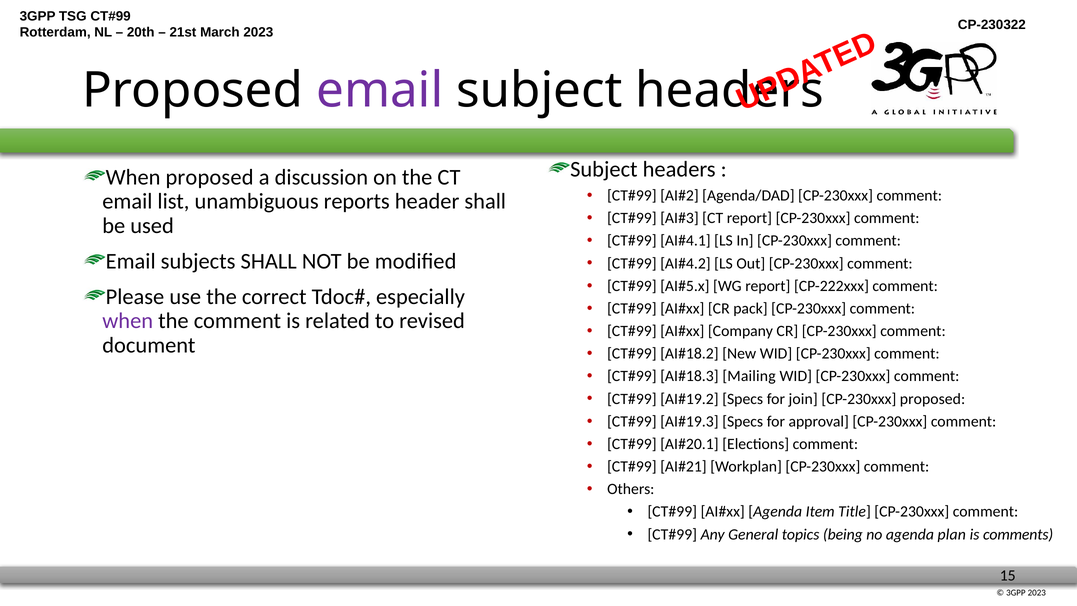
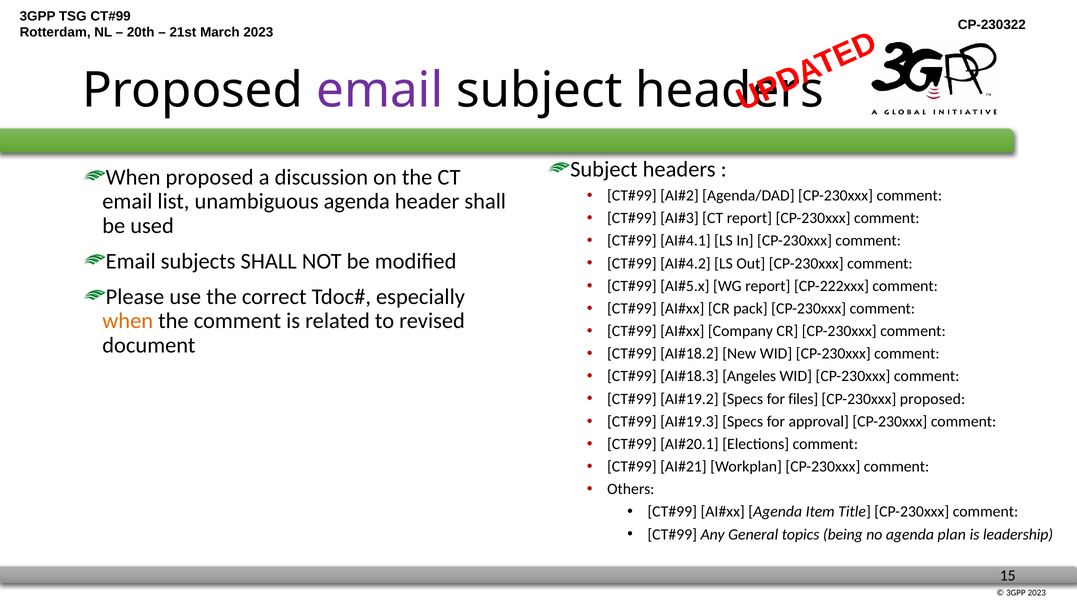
unambiguous reports: reports -> agenda
when at (128, 321) colour: purple -> orange
Mailing: Mailing -> Angeles
join: join -> files
comments: comments -> leadership
